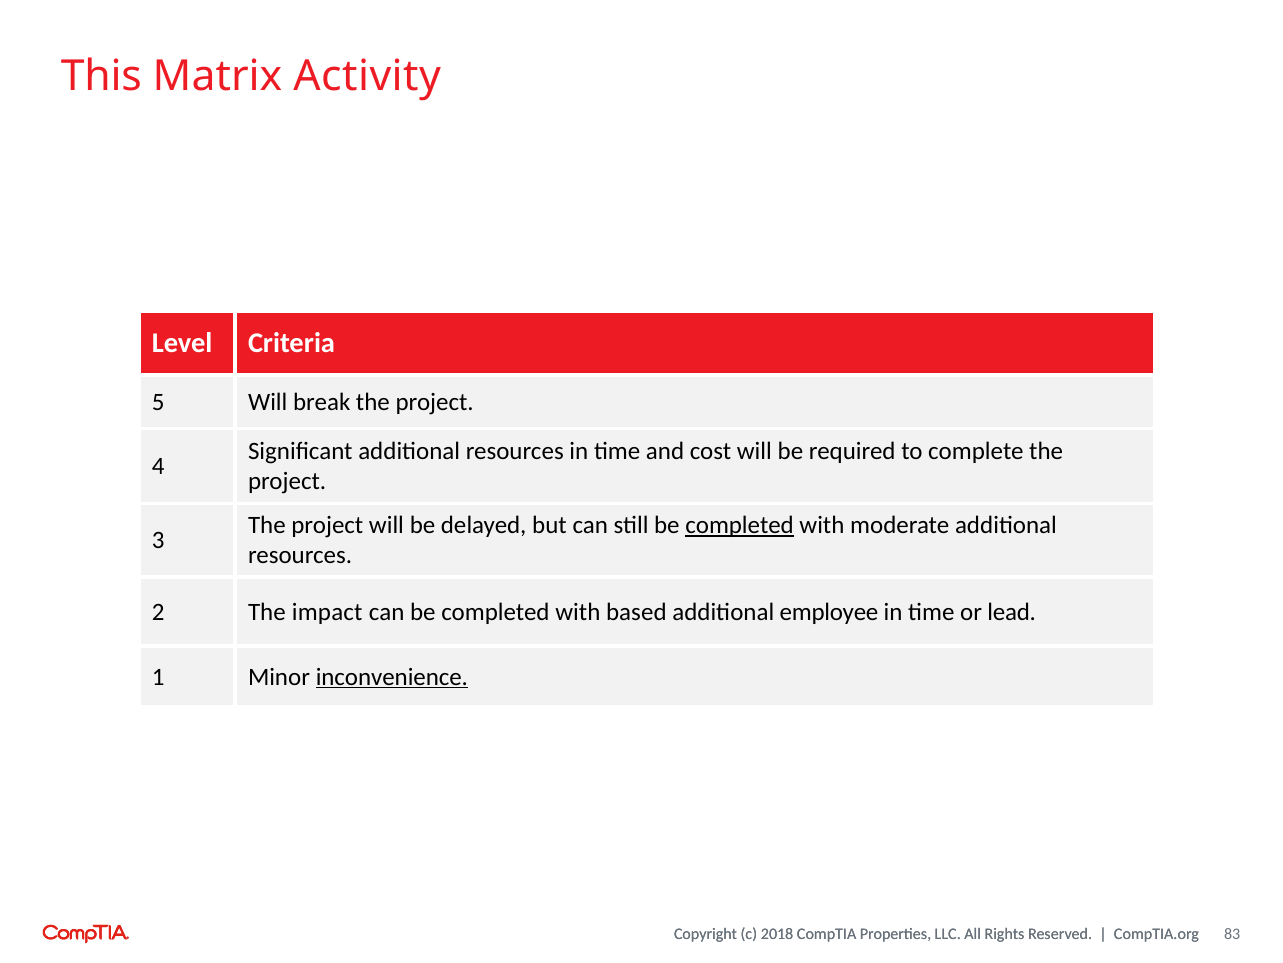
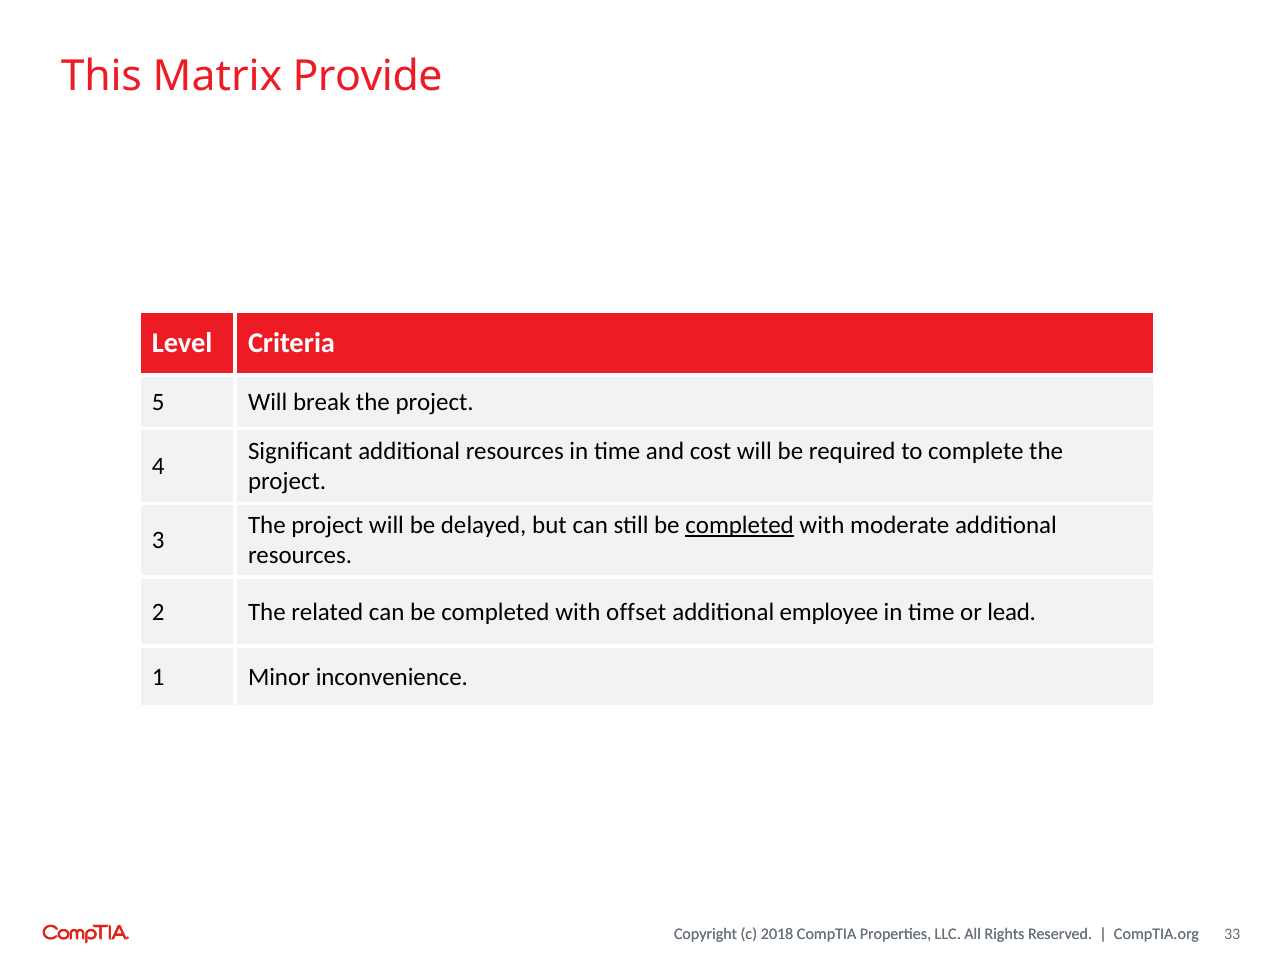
Activity: Activity -> Provide
impact: impact -> related
based: based -> offset
inconvenience underline: present -> none
83: 83 -> 33
